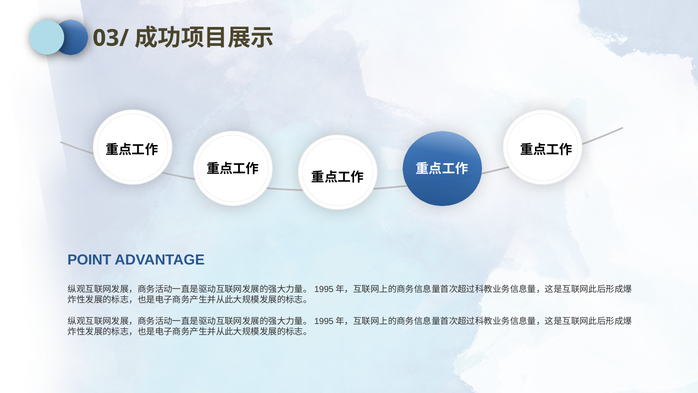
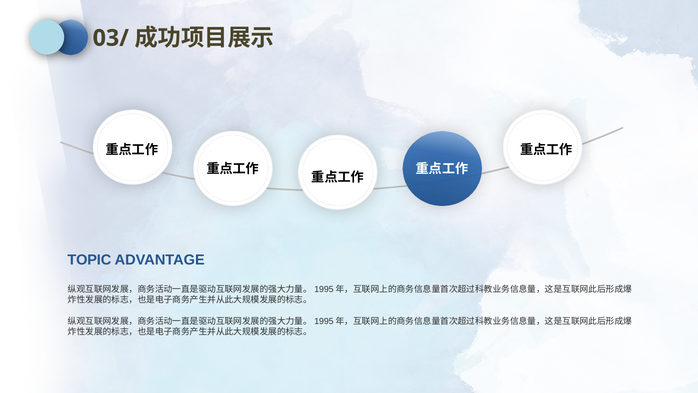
POINT: POINT -> TOPIC
